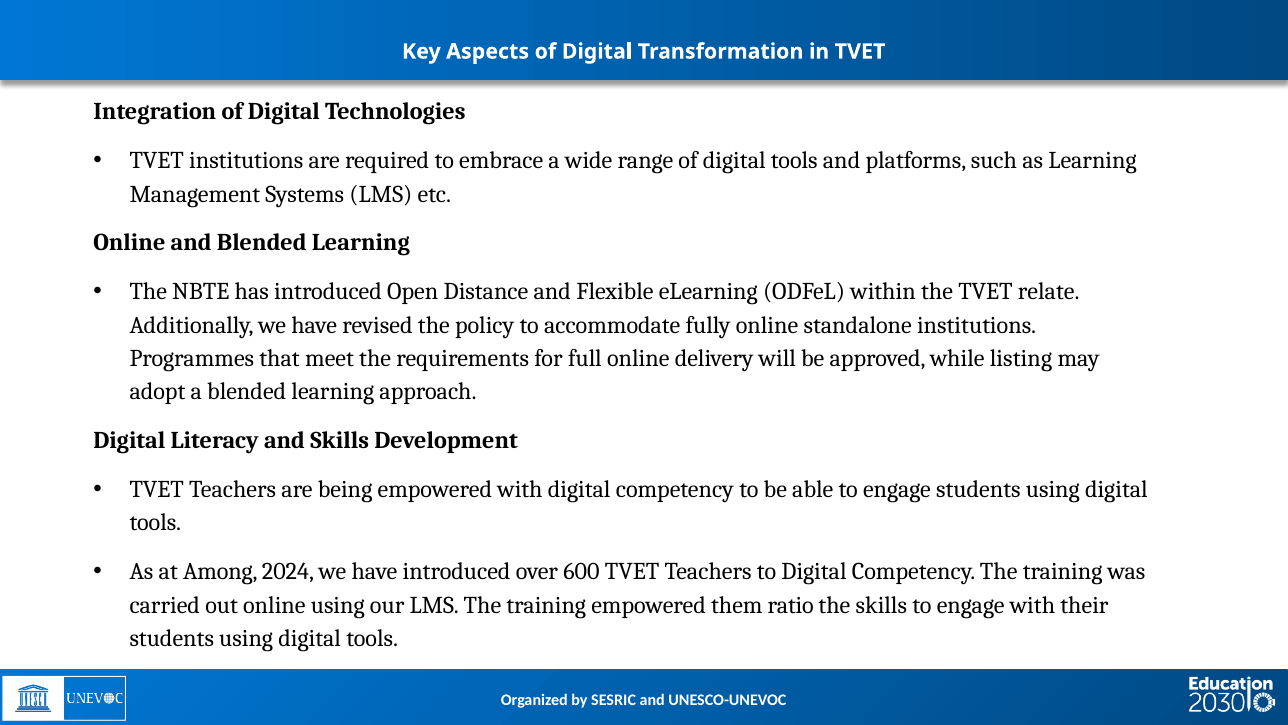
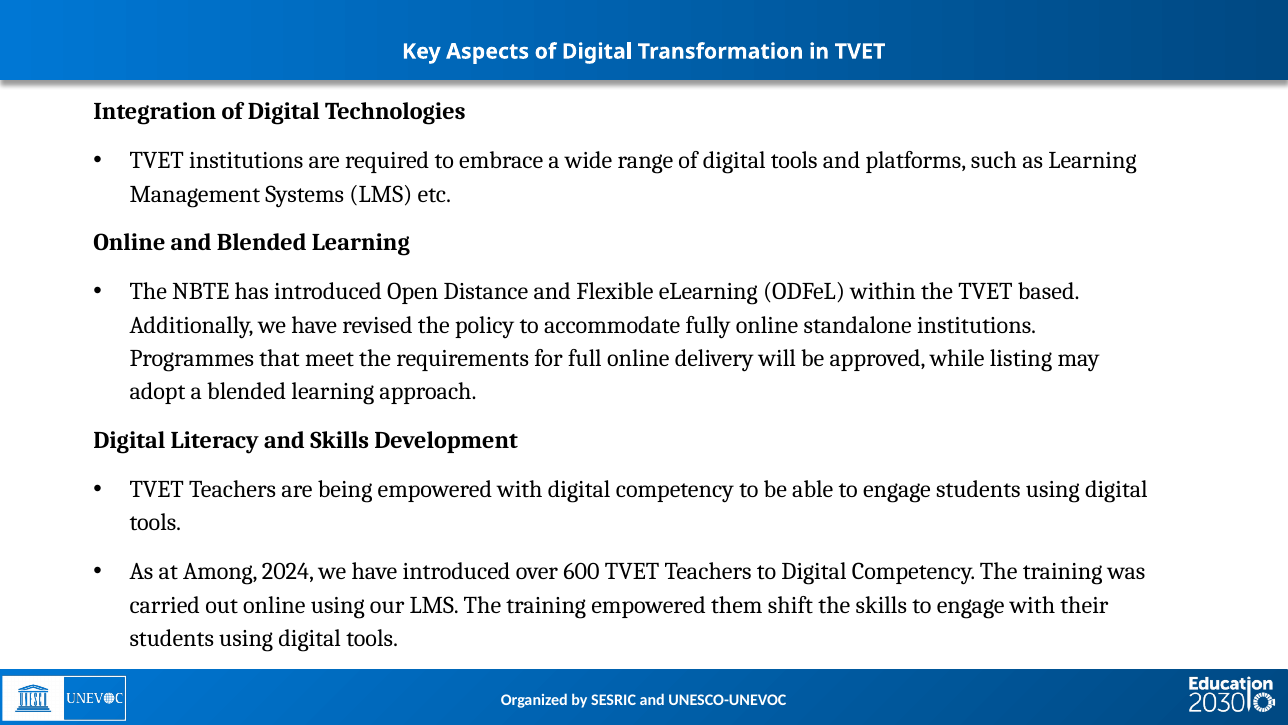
relate: relate -> based
ratio: ratio -> shift
